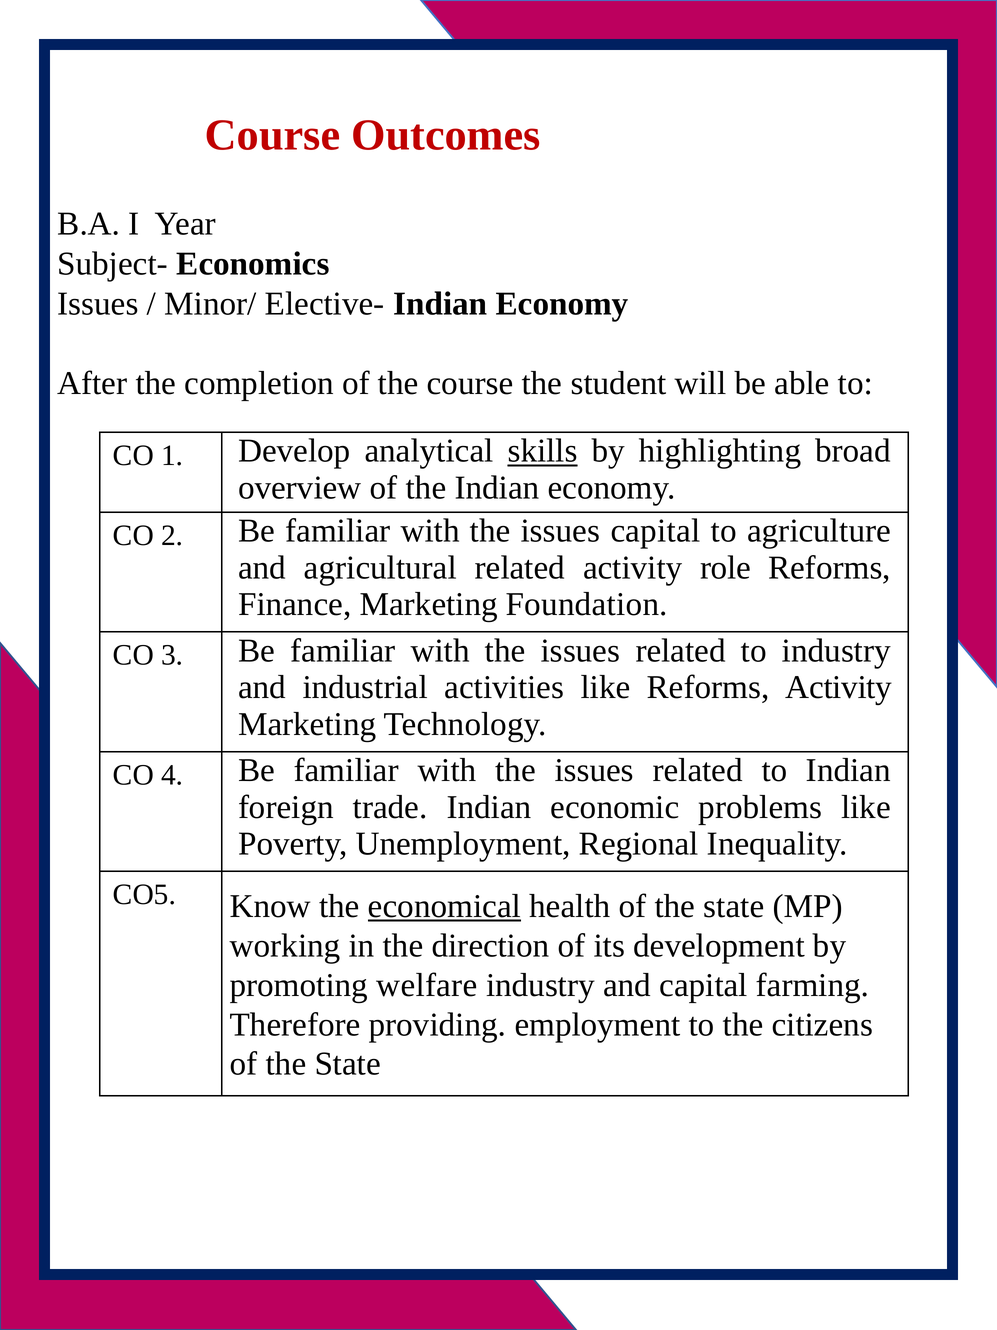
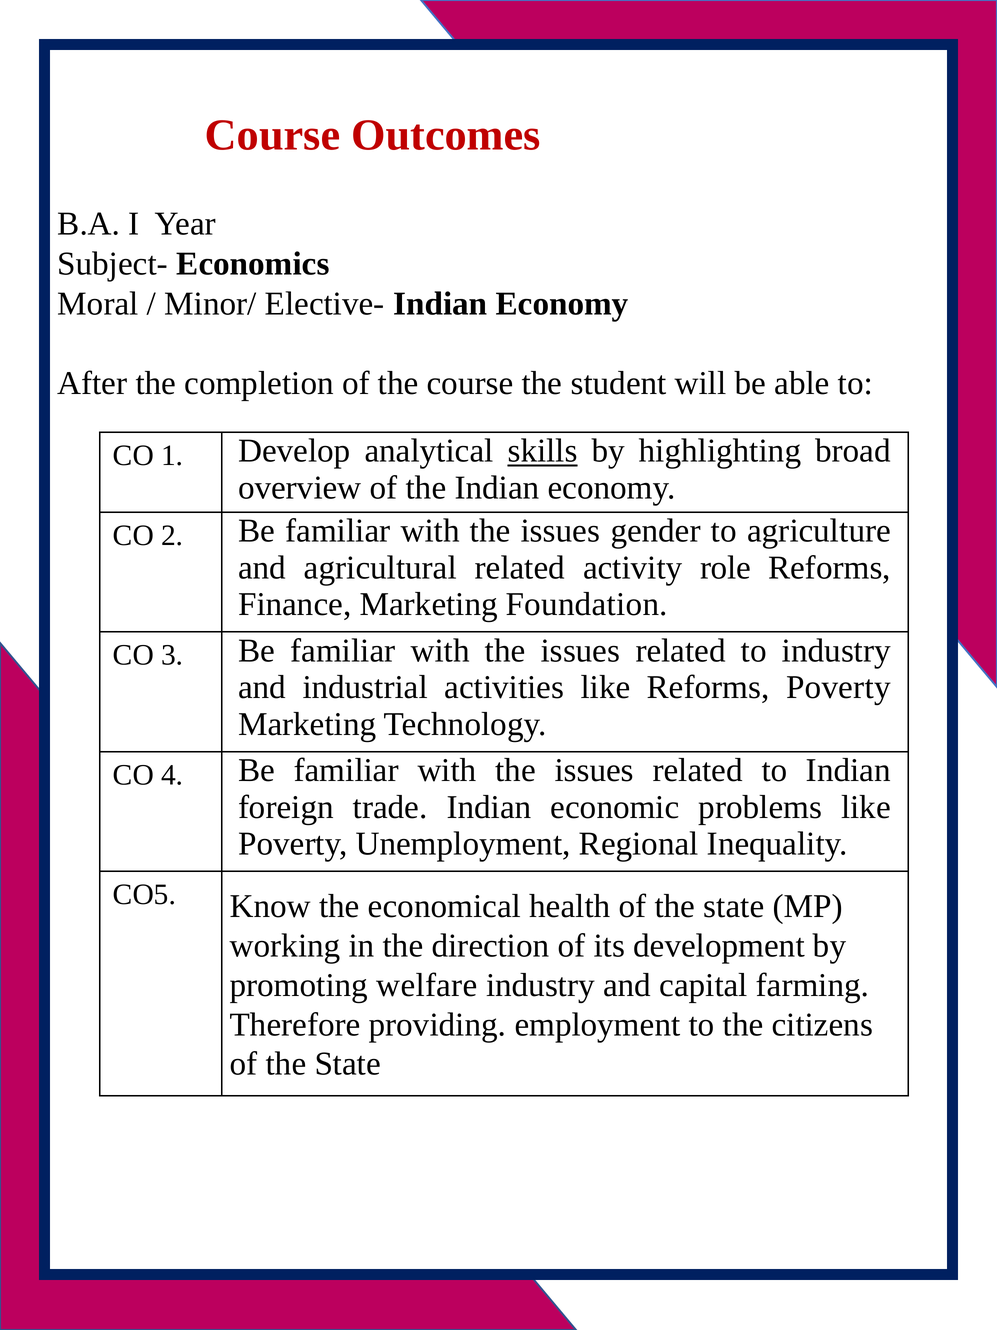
Issues at (98, 304): Issues -> Moral
issues capital: capital -> gender
Reforms Activity: Activity -> Poverty
economical underline: present -> none
